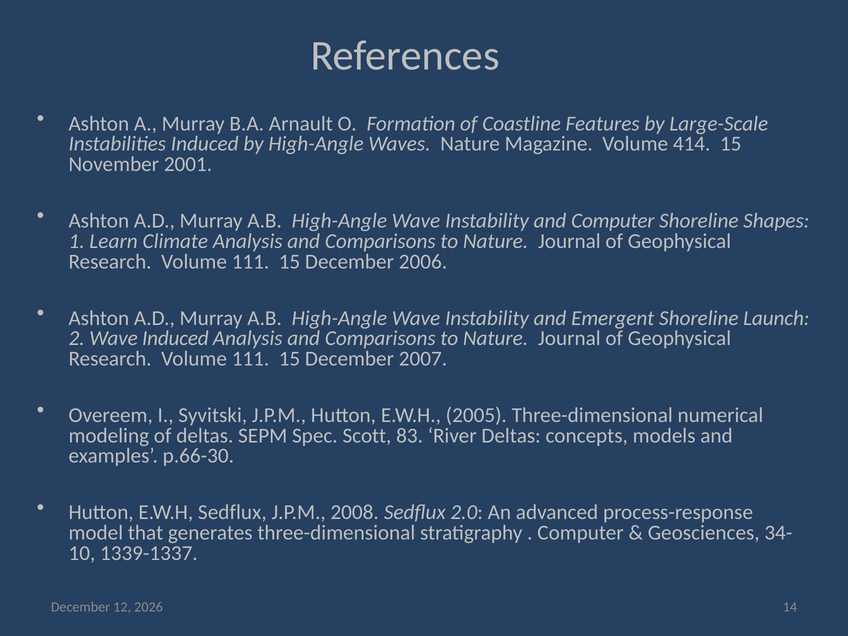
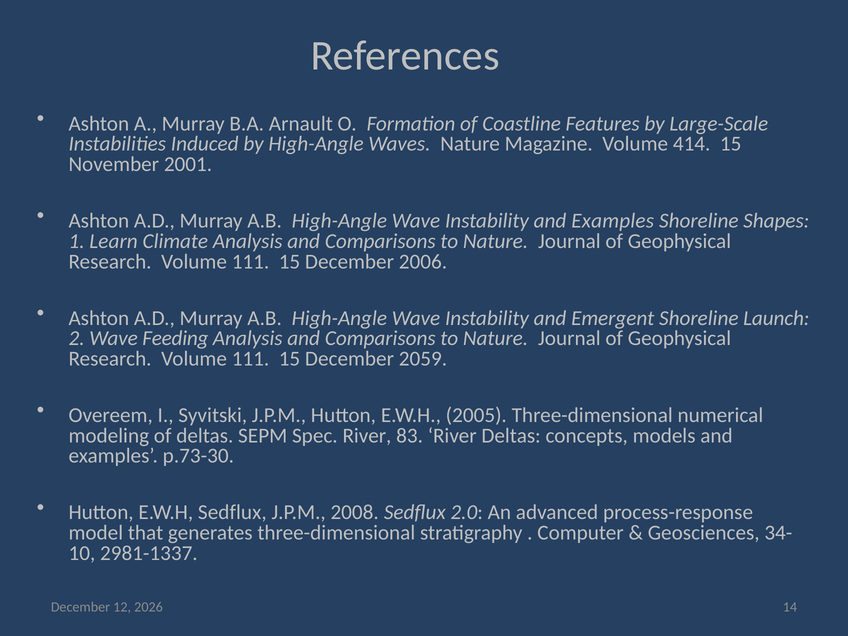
Instability and Computer: Computer -> Examples
Wave Induced: Induced -> Feeding
2007: 2007 -> 2059
Spec Scott: Scott -> River
p.66-30: p.66-30 -> p.73-30
1339-1337: 1339-1337 -> 2981-1337
